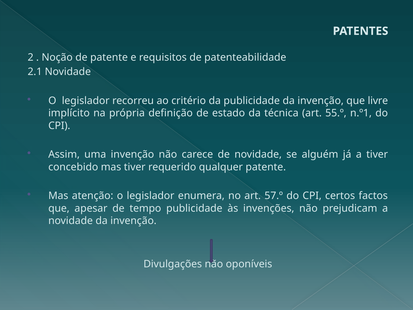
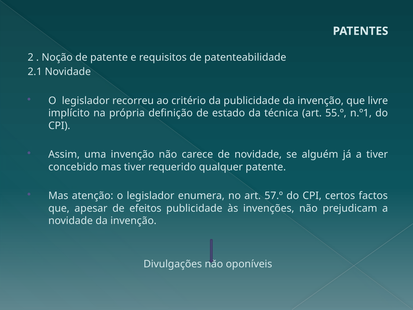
tempo: tempo -> efeitos
